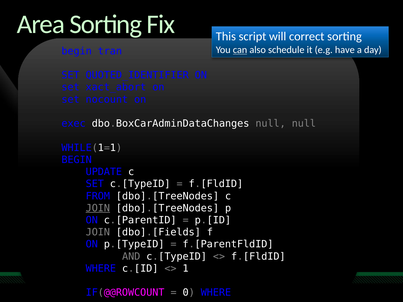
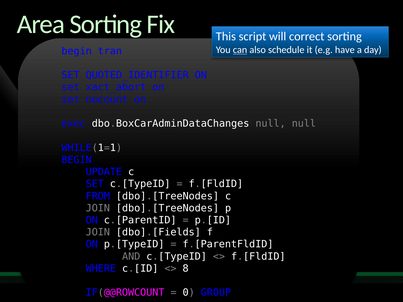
JOIN at (98, 208) underline: present -> none
1: 1 -> 8
0 WHERE: WHERE -> GROUP
